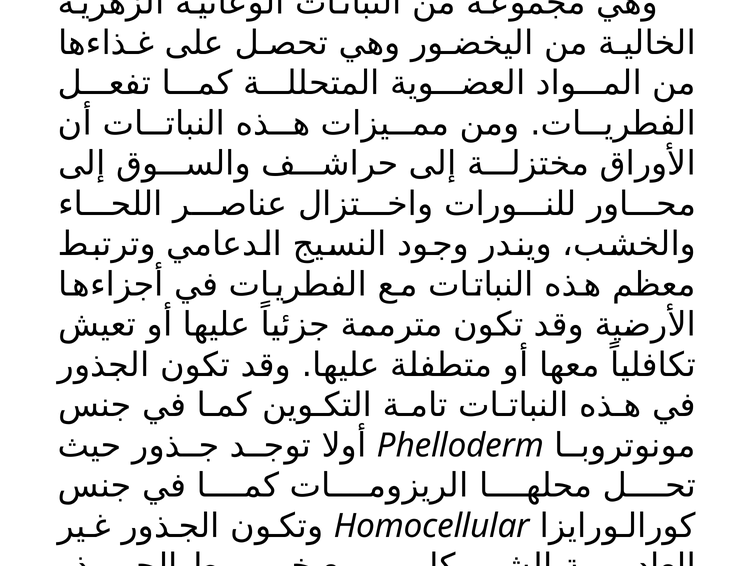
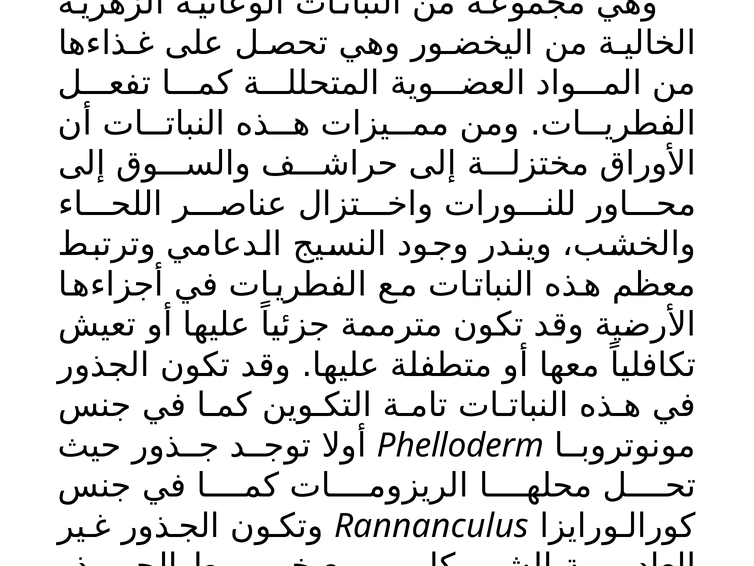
Homocellular: Homocellular -> Rannanculus
